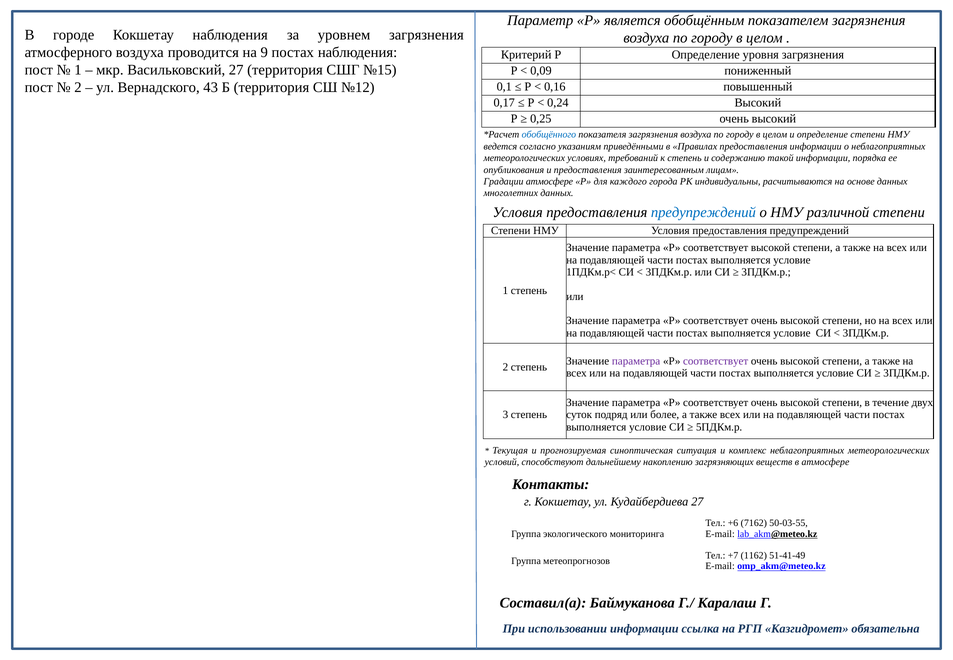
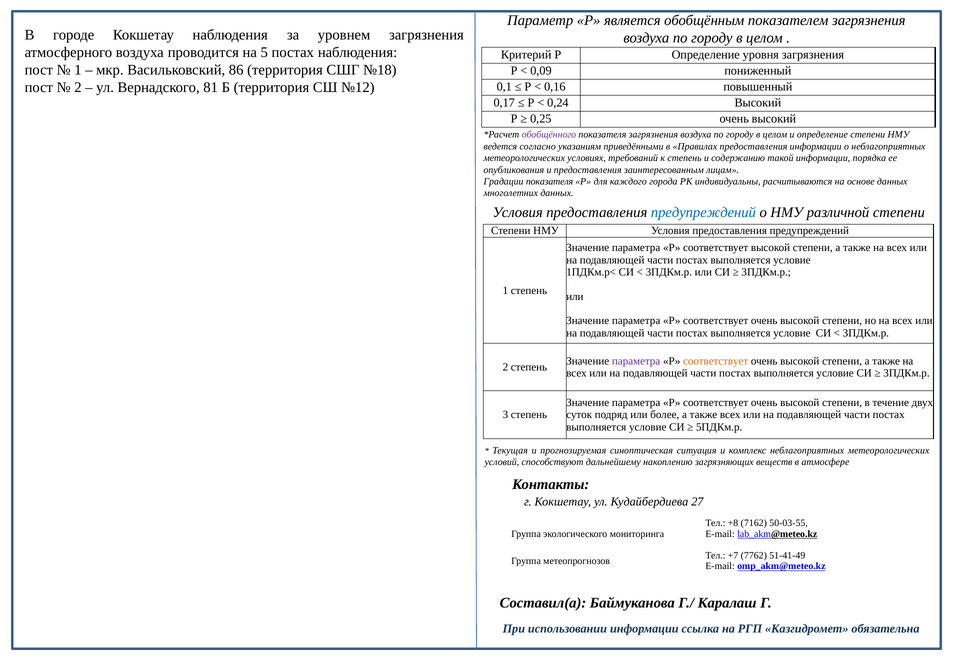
9: 9 -> 5
Васильковский 27: 27 -> 86
№15: №15 -> №18
43: 43 -> 81
обобщённого colour: blue -> purple
Градации атмосфере: атмосфере -> показателя
соответствует at (716, 361) colour: purple -> orange
+6: +6 -> +8
1162: 1162 -> 7762
